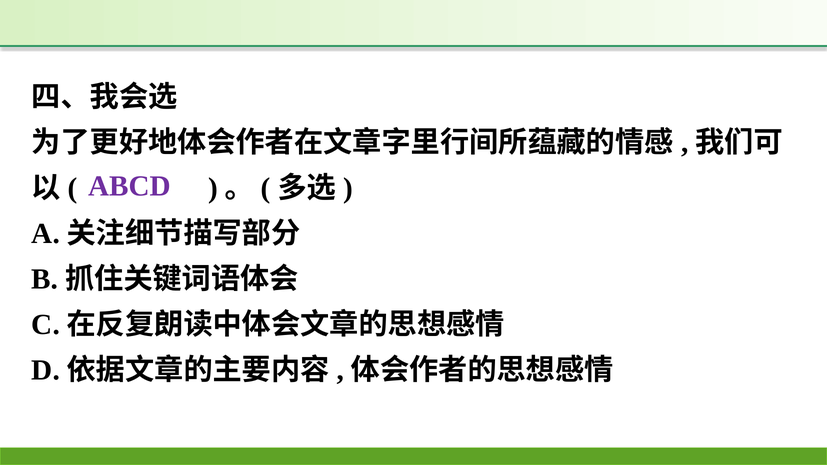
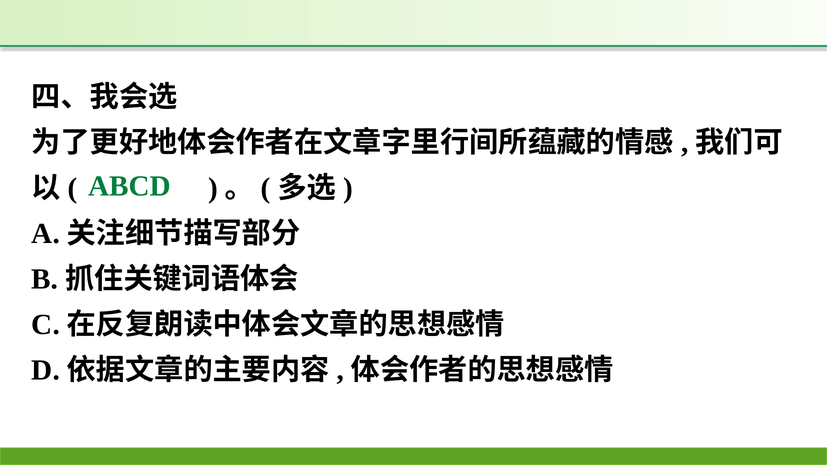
ABCD colour: purple -> green
